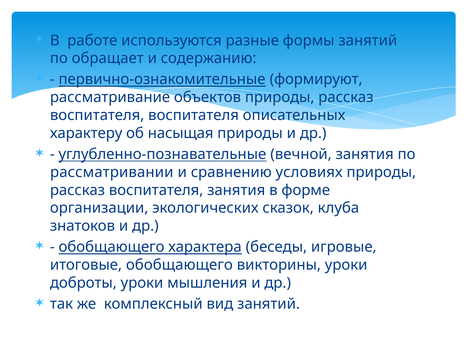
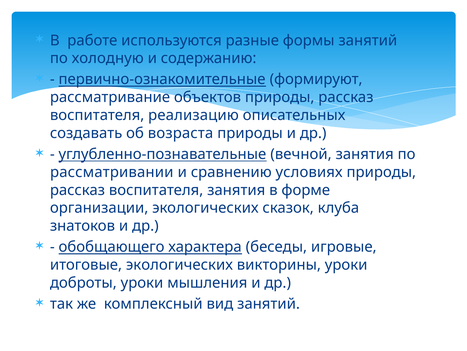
обращает: обращает -> холодную
воспитателя воспитателя: воспитателя -> реализацию
характеру: характеру -> создавать
насыщая: насыщая -> возраста
итоговые обобщающего: обобщающего -> экологических
